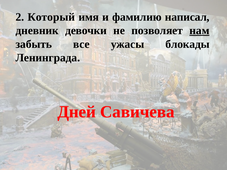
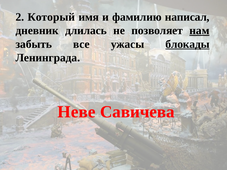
девочки: девочки -> длилась
блокады underline: none -> present
Дней: Дней -> Неве
